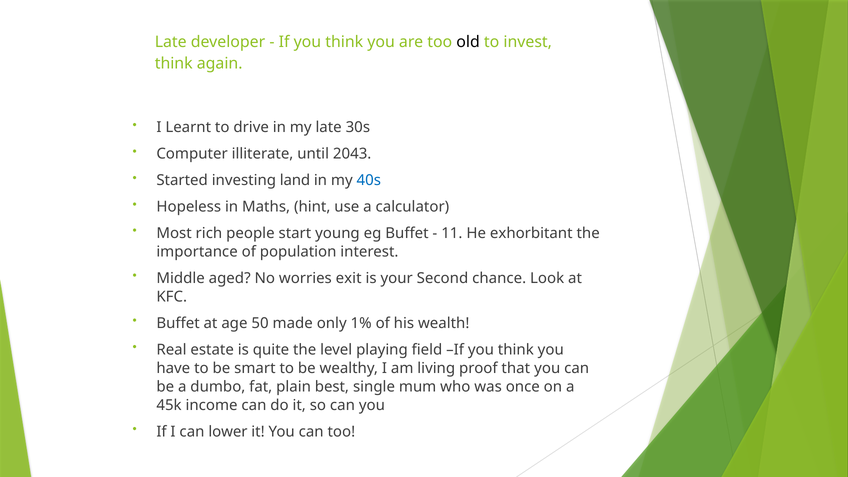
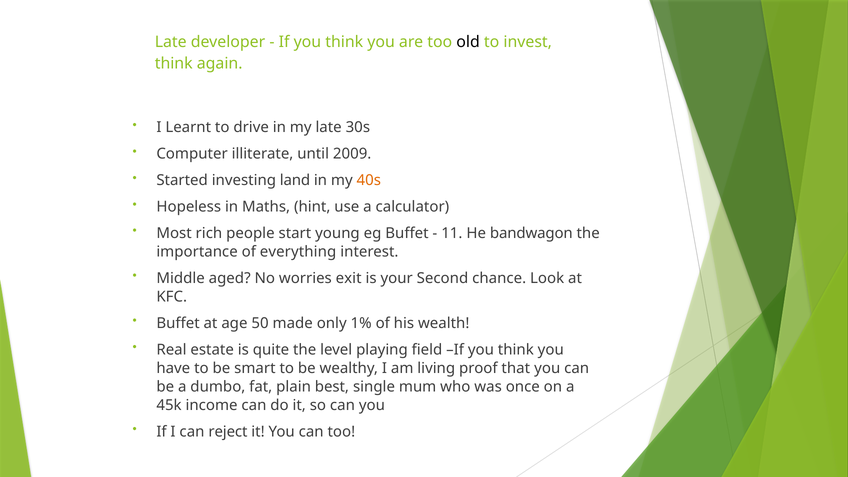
2043: 2043 -> 2009
40s colour: blue -> orange
exhorbitant: exhorbitant -> bandwagon
population: population -> everything
lower: lower -> reject
